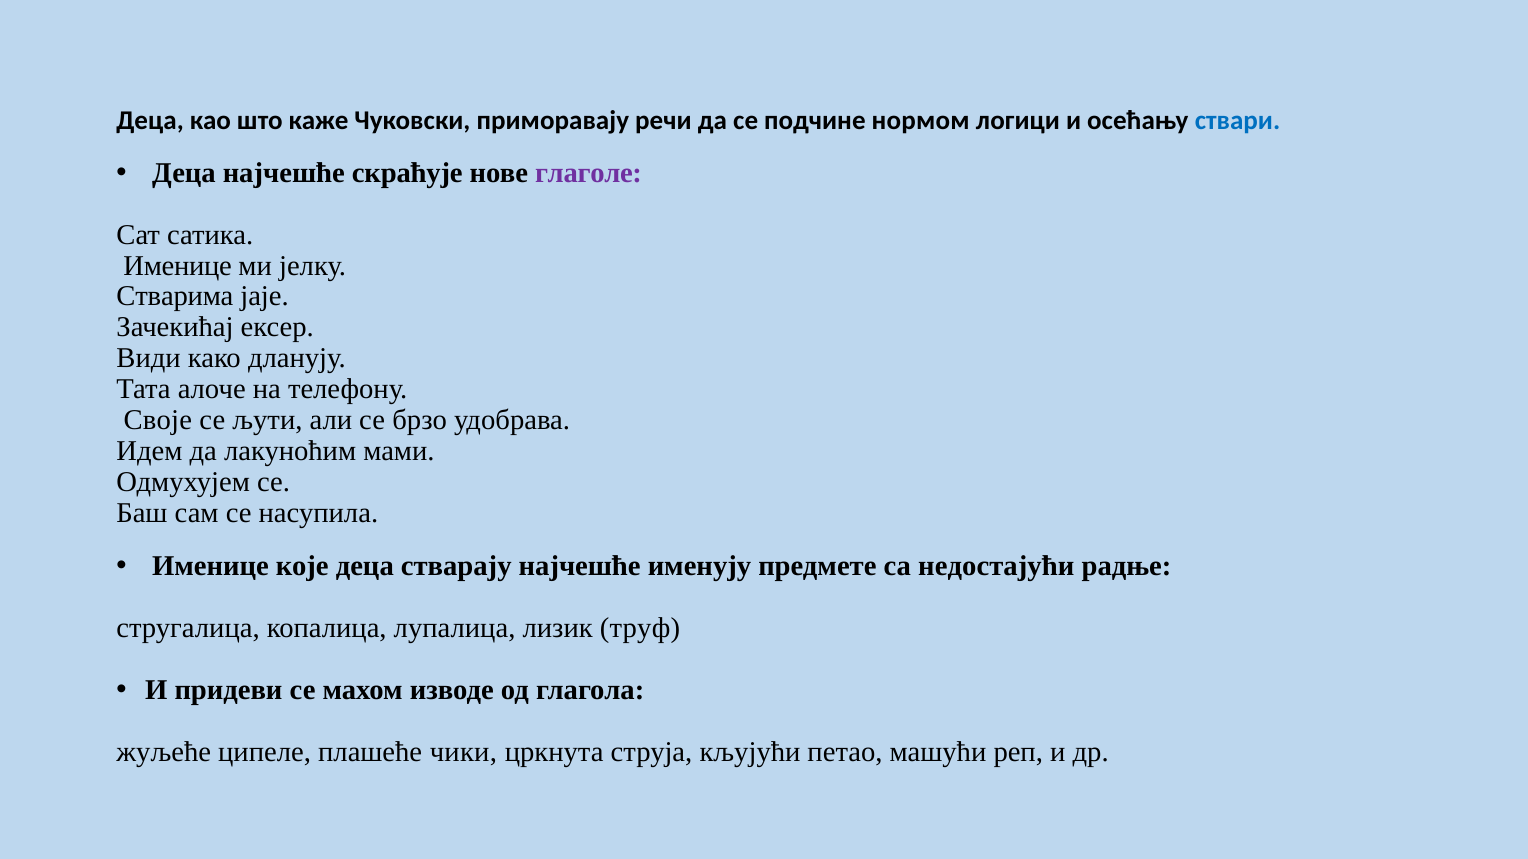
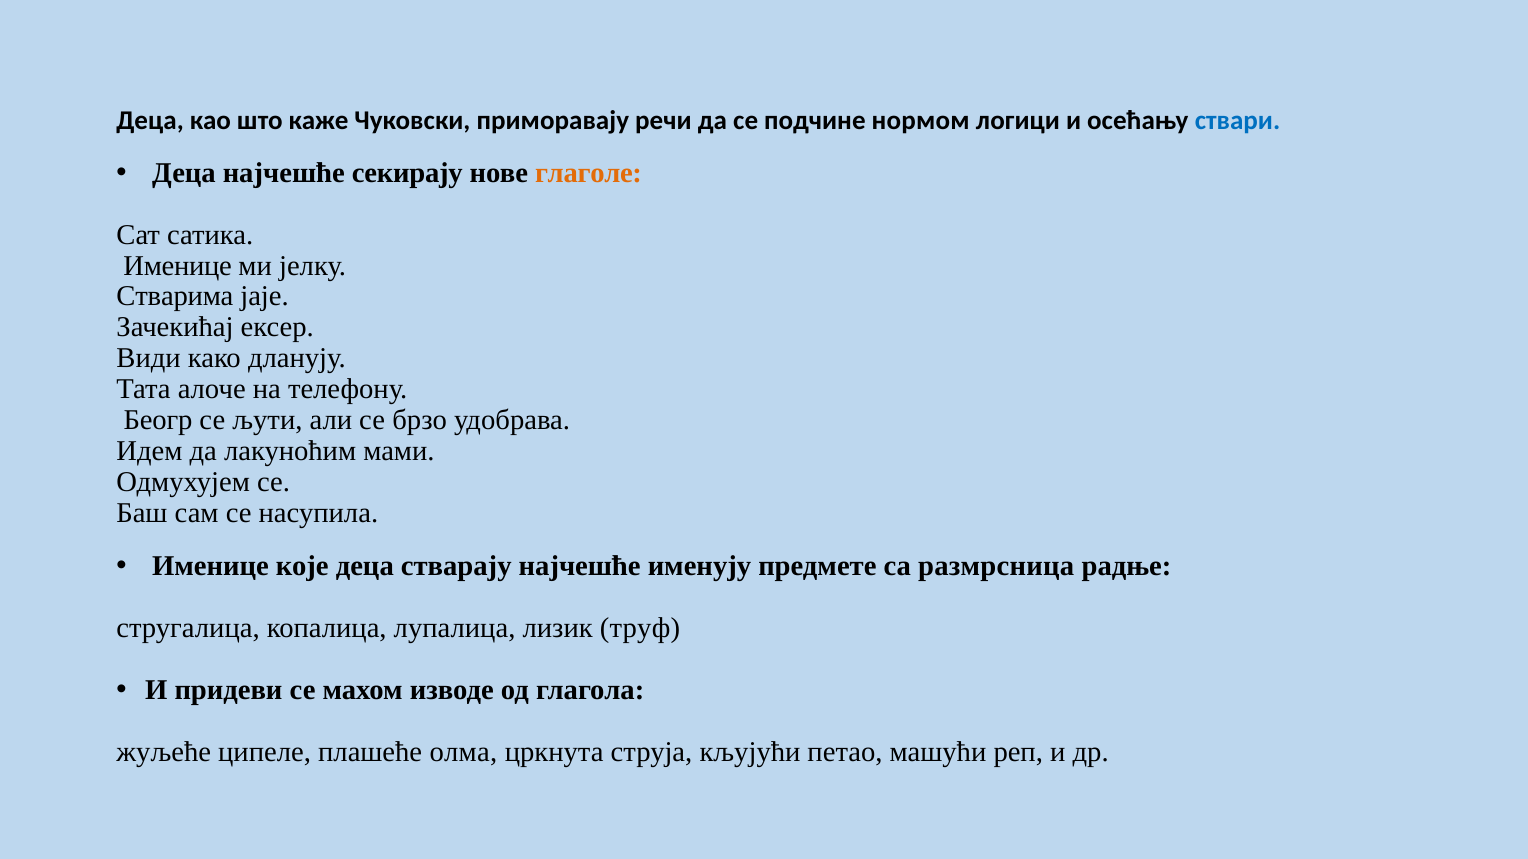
скраћује: скраћује -> секирају
глаголе colour: purple -> orange
Своје: Своје -> Беогр
недостајући: недостајући -> размрсница
чики: чики -> олма
